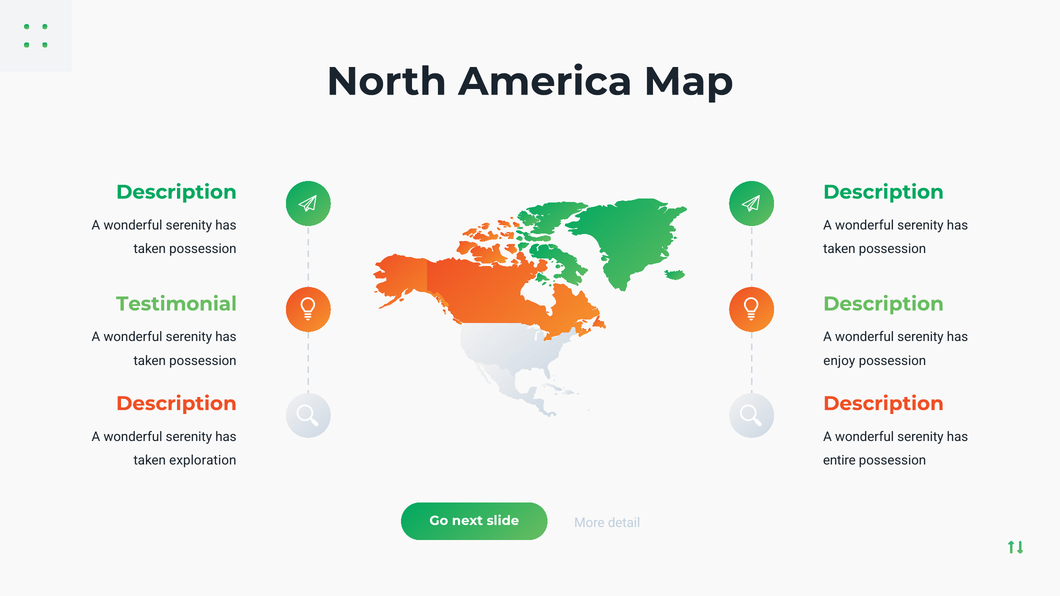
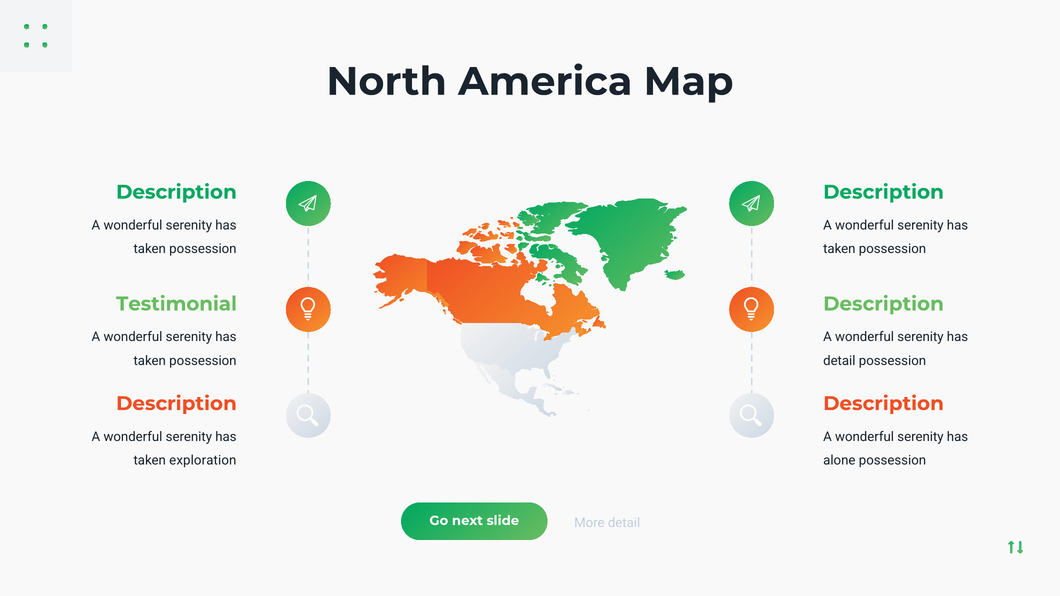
enjoy at (839, 361): enjoy -> detail
entire: entire -> alone
